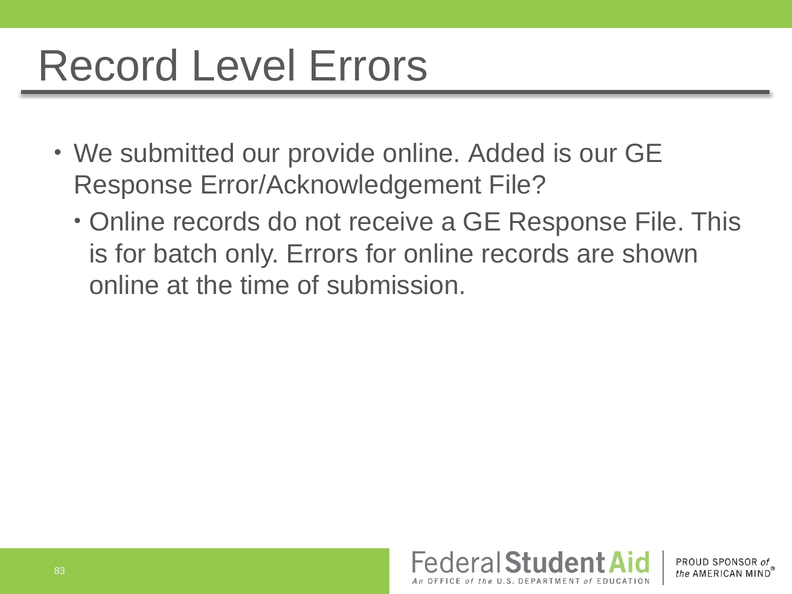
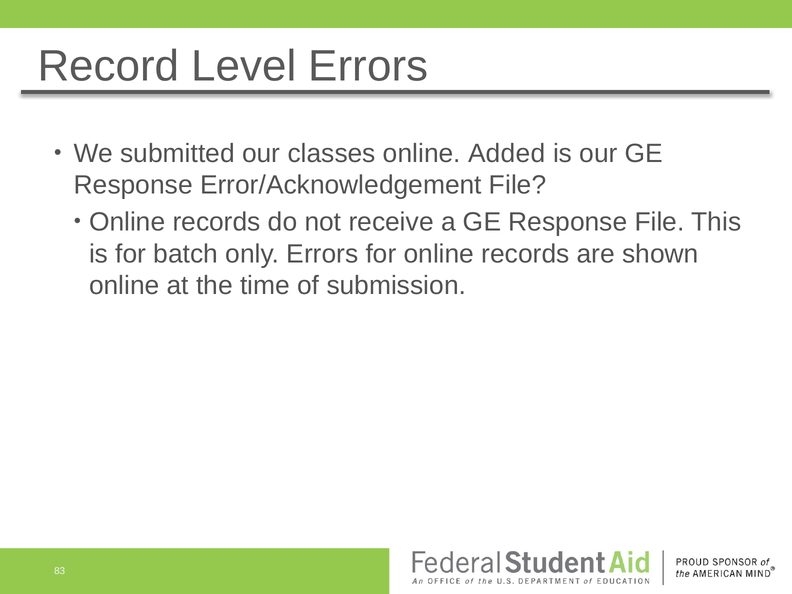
provide: provide -> classes
